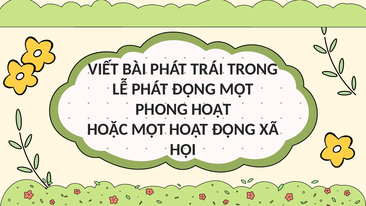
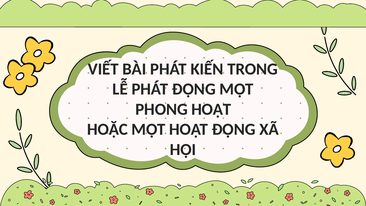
TRÁI: TRÁI -> KIẾN
